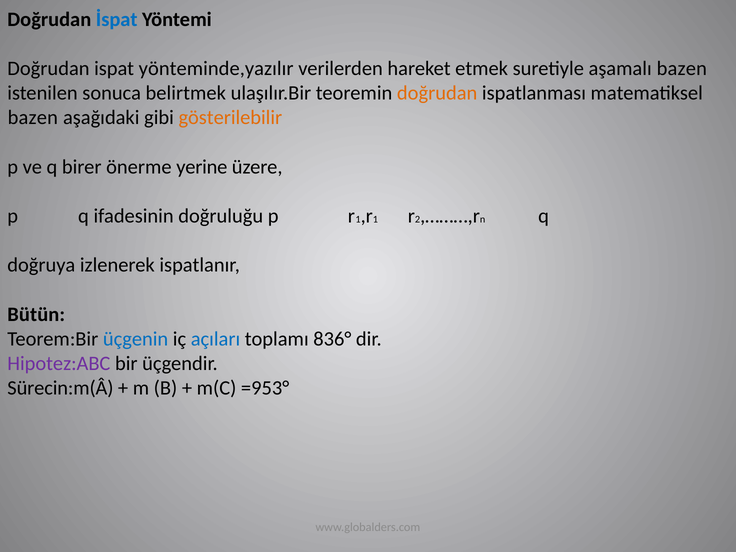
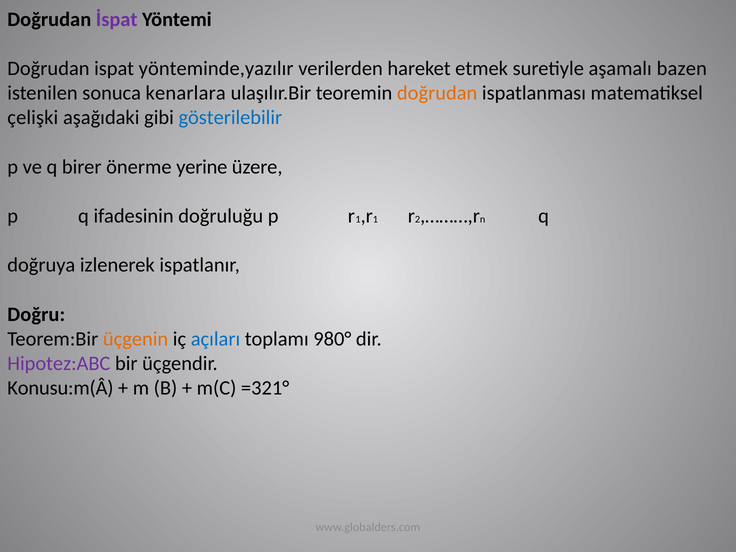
İspat colour: blue -> purple
belirtmek: belirtmek -> kenarlara
bazen at (33, 118): bazen -> çelişki
gösterilebilir colour: orange -> blue
Bütün: Bütün -> Doğru
üçgenin colour: blue -> orange
836°: 836° -> 980°
Sürecin:m(Â: Sürecin:m(Â -> Konusu:m(Â
=953°: =953° -> =321°
